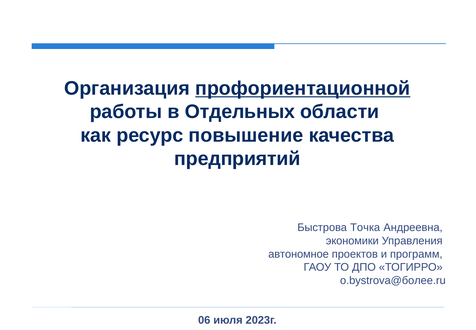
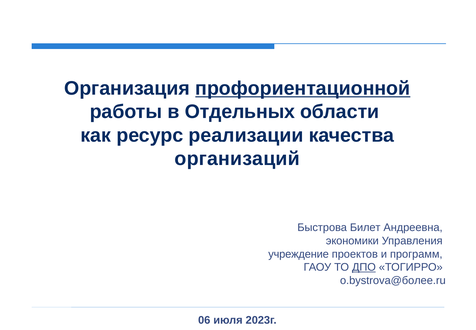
повышение: повышение -> реализации
предприятий: предприятий -> организаций
Точка: Точка -> Билет
автономное: автономное -> учреждение
ДПО underline: none -> present
